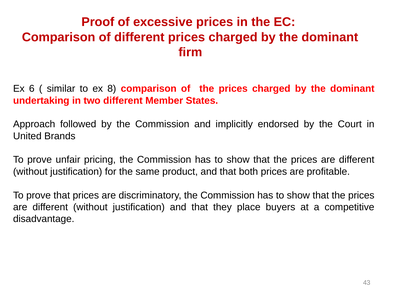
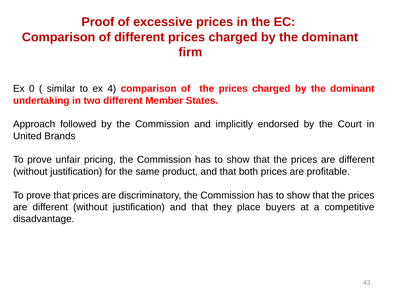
6: 6 -> 0
8: 8 -> 4
